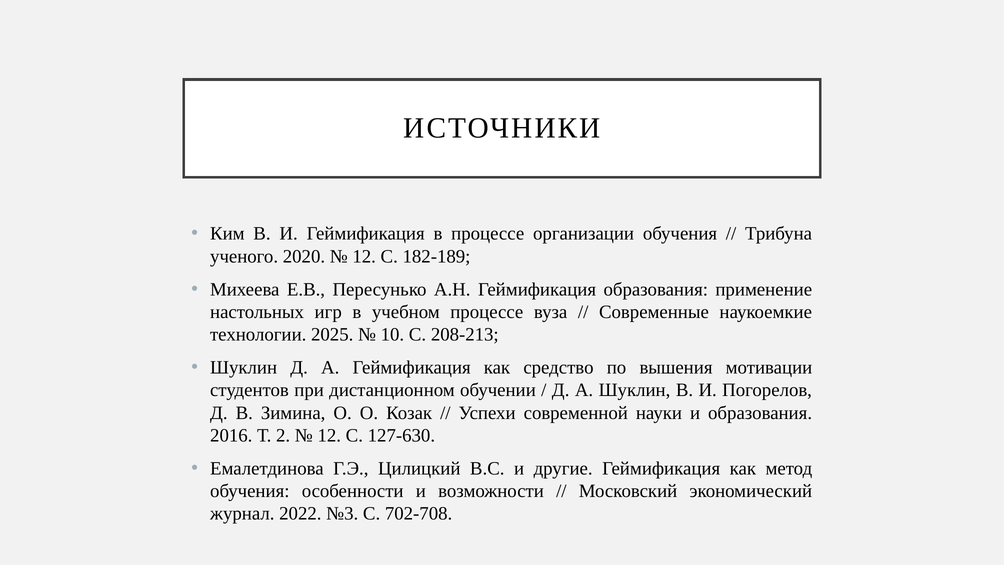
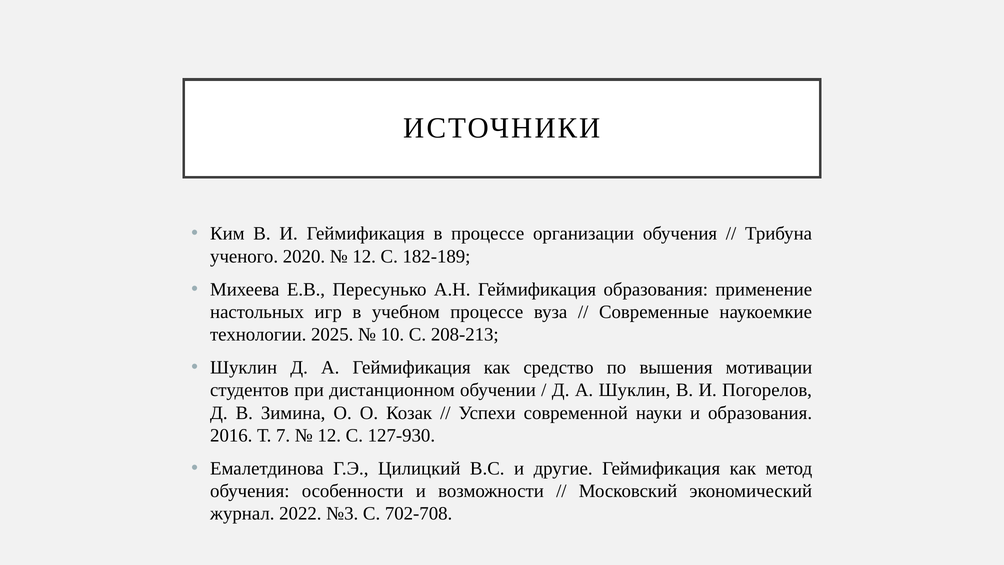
2: 2 -> 7
127-630: 127-630 -> 127-930
